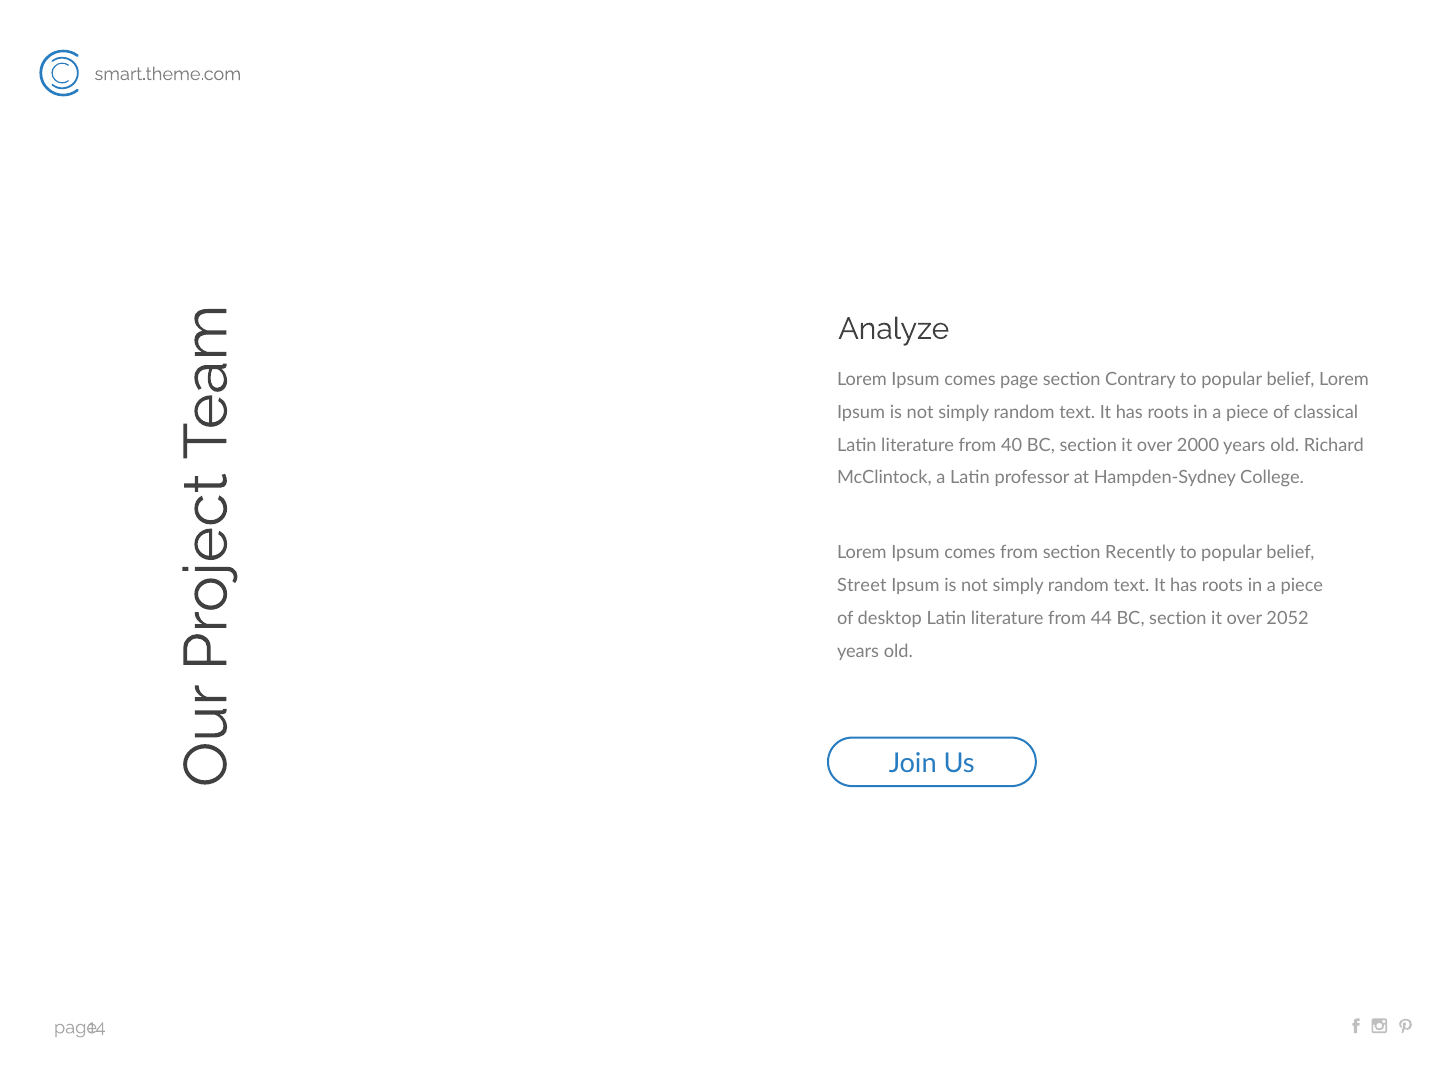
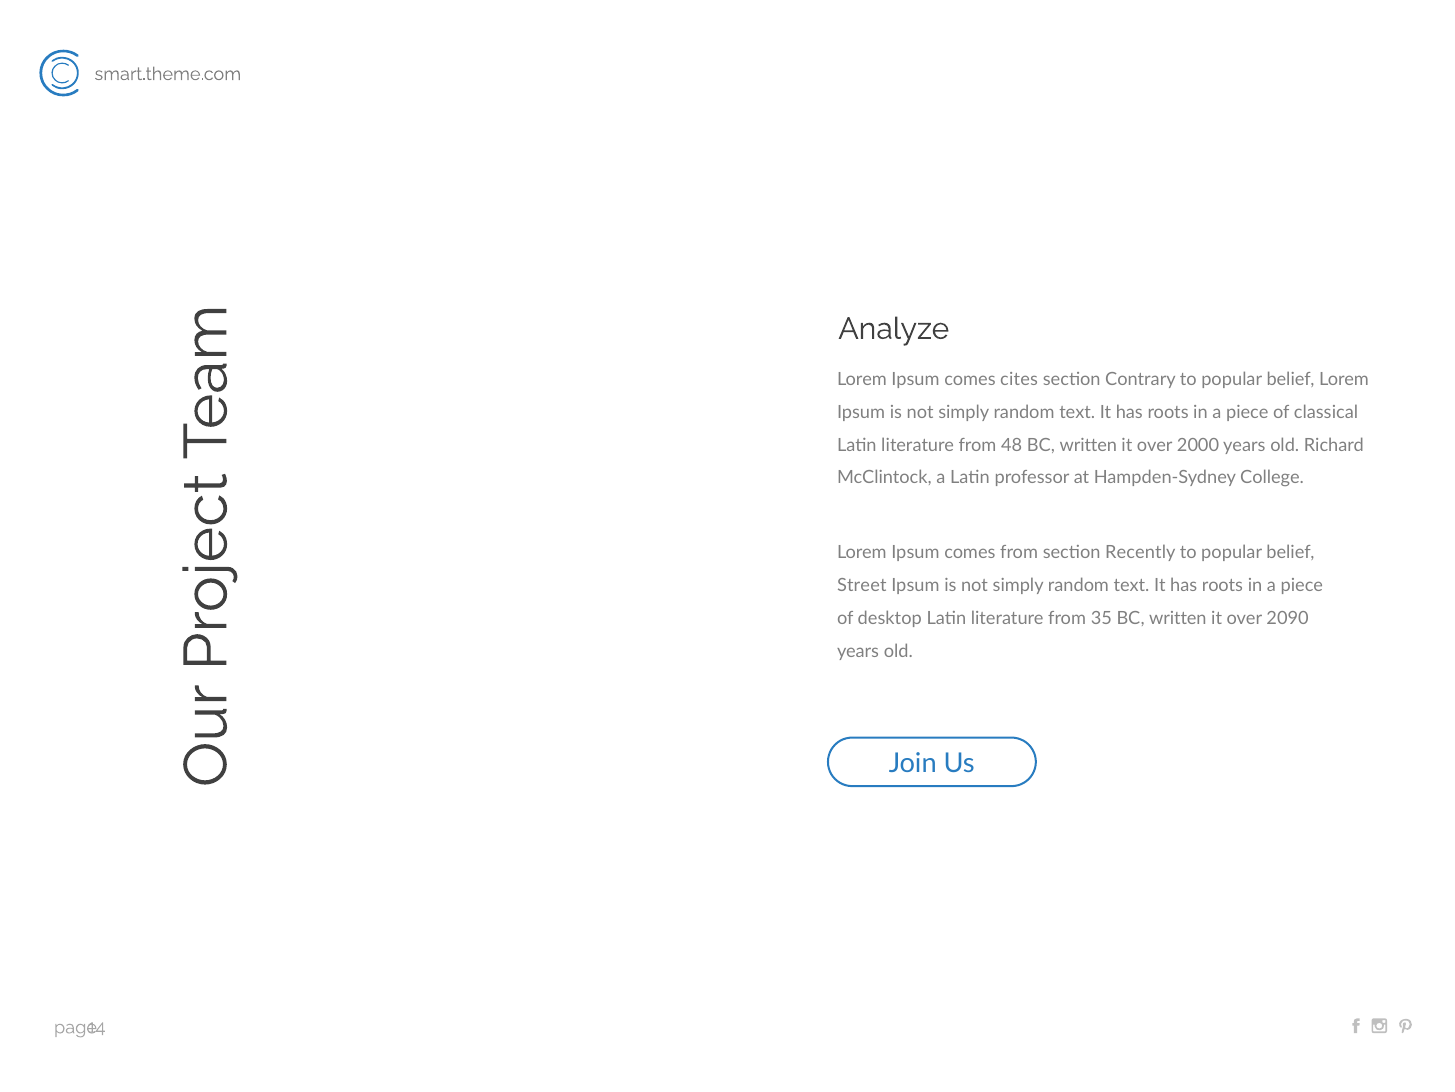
page: page -> cites
40: 40 -> 48
section at (1088, 445): section -> written
44: 44 -> 35
section at (1178, 618): section -> written
2052: 2052 -> 2090
